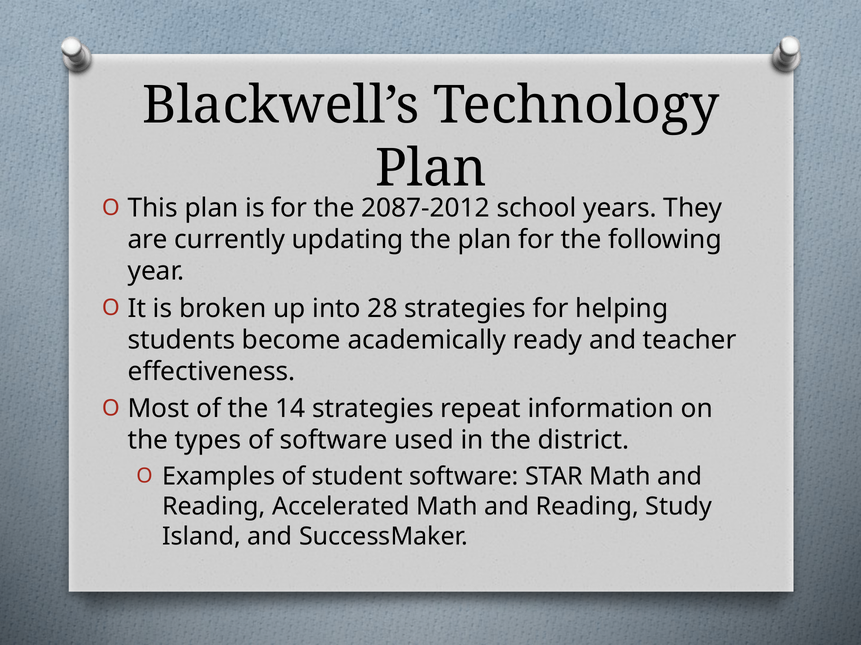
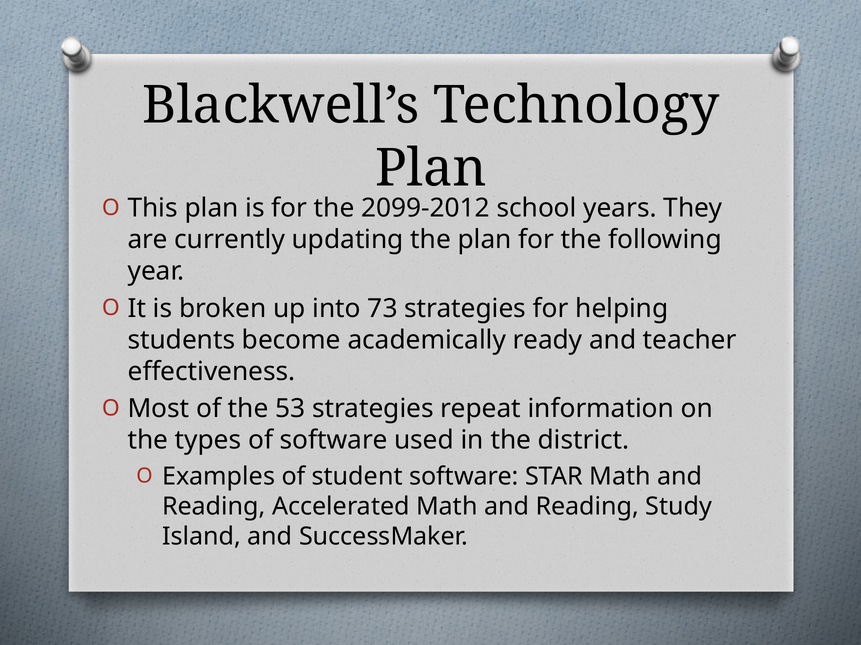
2087-2012: 2087-2012 -> 2099-2012
28: 28 -> 73
14: 14 -> 53
